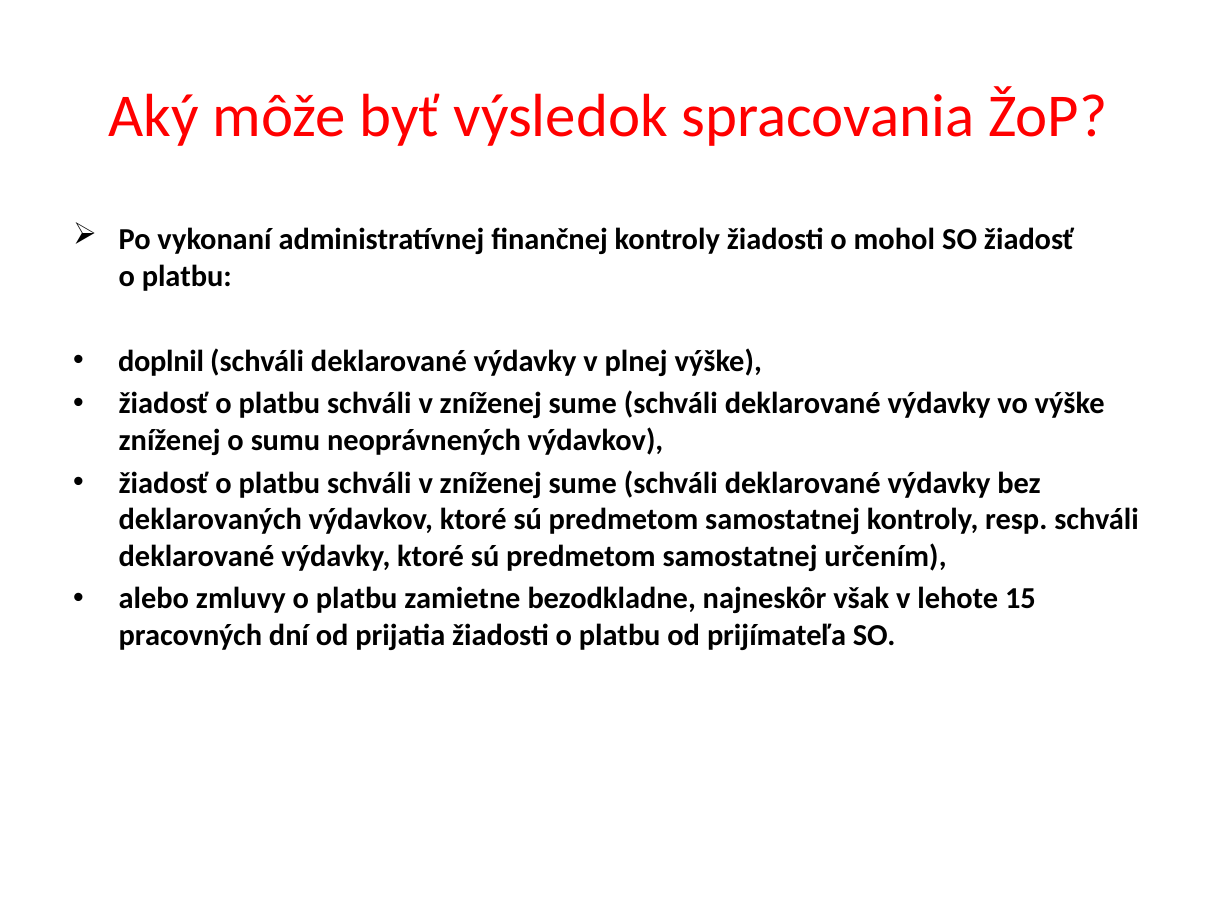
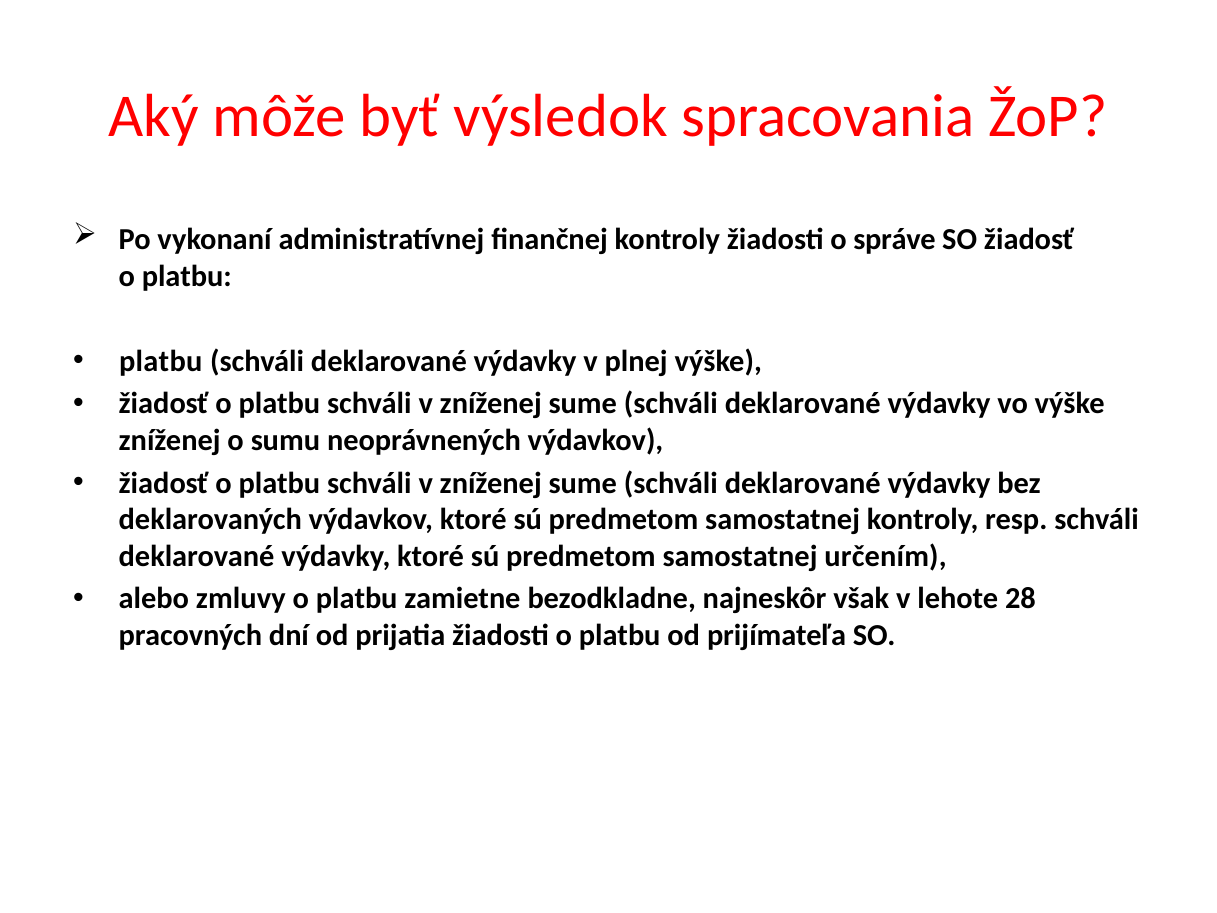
mohol: mohol -> správe
doplnil at (161, 361): doplnil -> platbu
15: 15 -> 28
